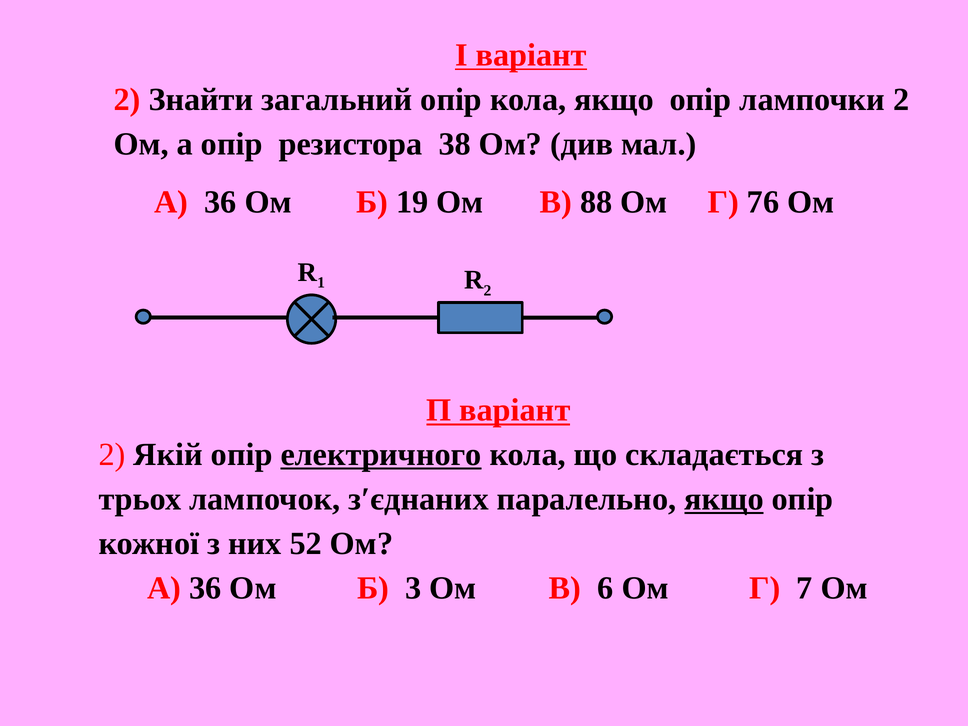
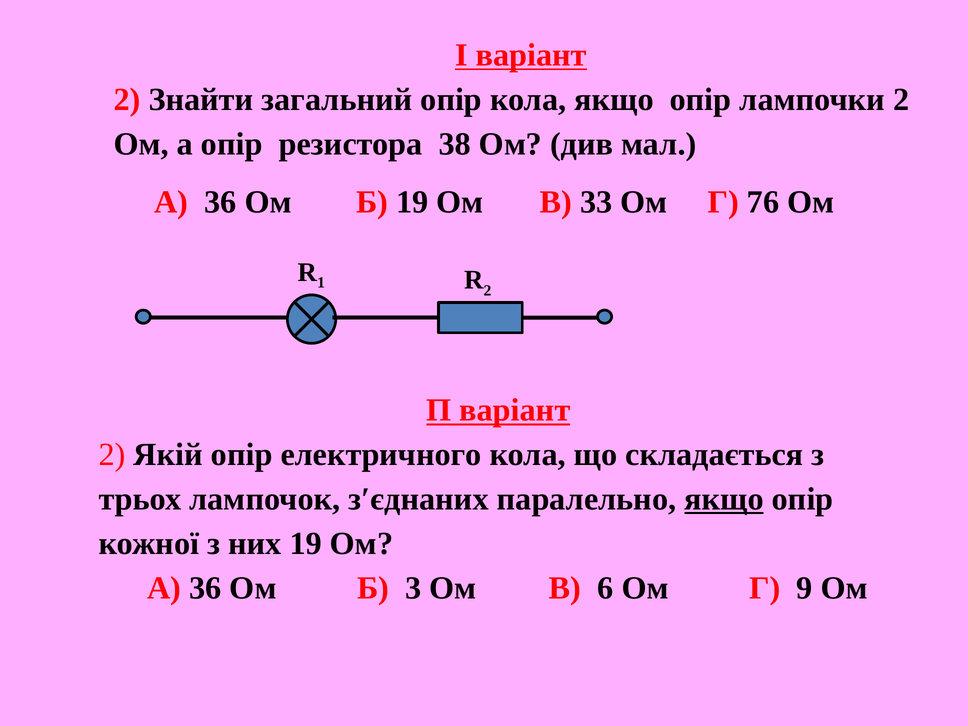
88: 88 -> 33
електричного underline: present -> none
них 52: 52 -> 19
7: 7 -> 9
